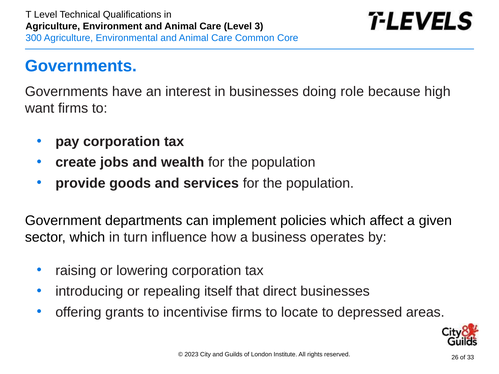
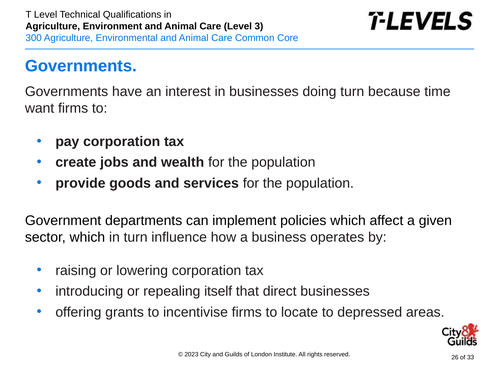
doing role: role -> turn
high: high -> time
